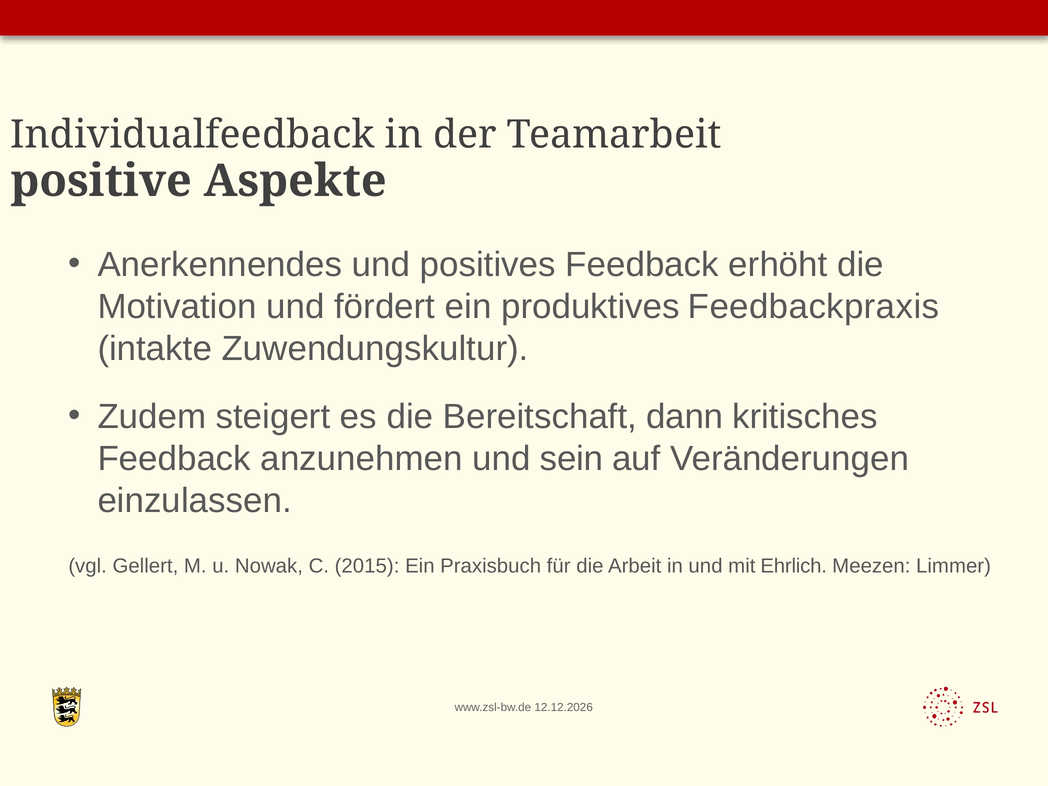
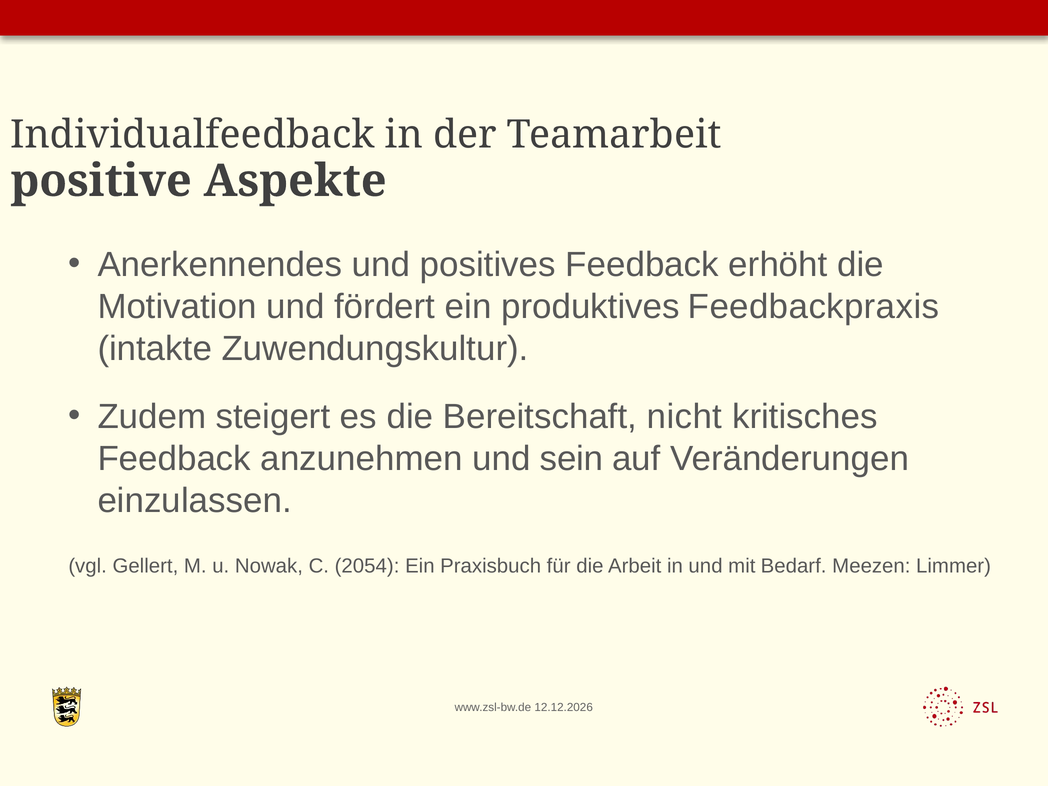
dann: dann -> nicht
2015: 2015 -> 2054
Ehrlich: Ehrlich -> Bedarf
